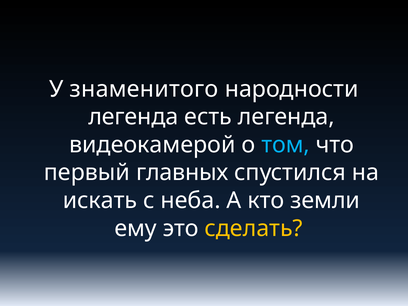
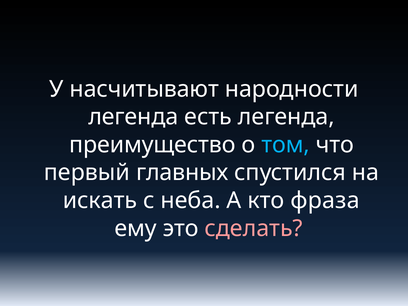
знаменитого: знаменитого -> насчитывают
видеокамерой: видеокамерой -> преимущество
земли: земли -> фраза
сделать colour: yellow -> pink
